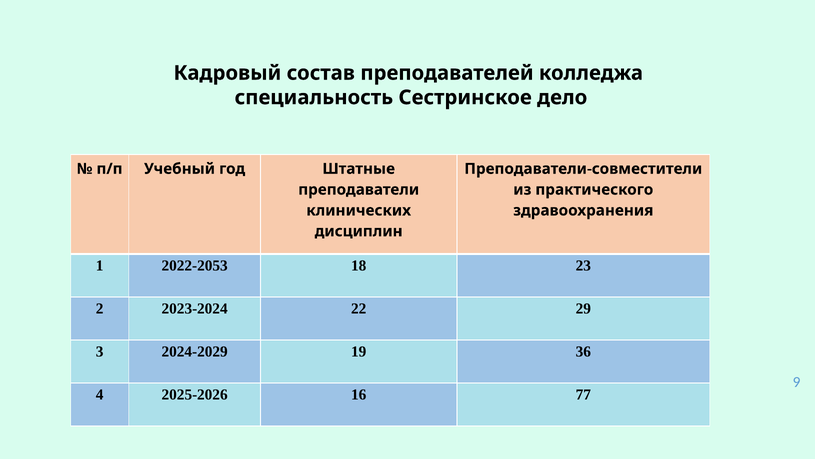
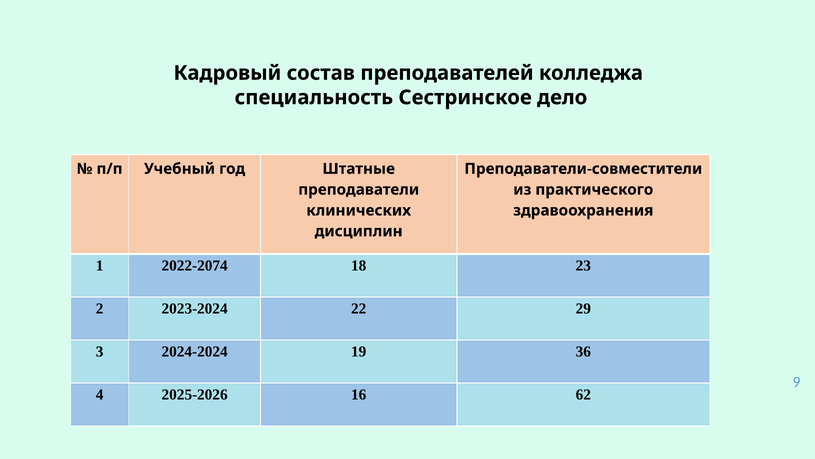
2022-2053: 2022-2053 -> 2022-2074
2024-2029: 2024-2029 -> 2024-2024
77: 77 -> 62
